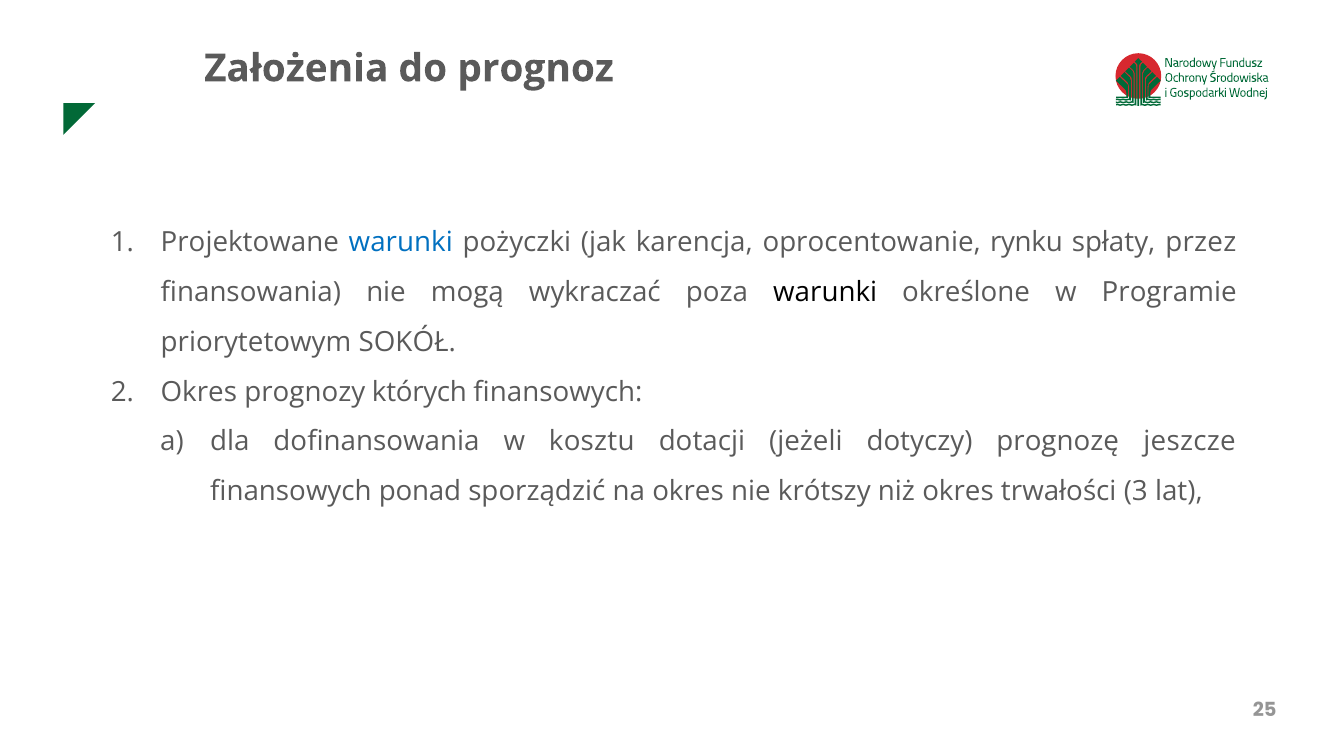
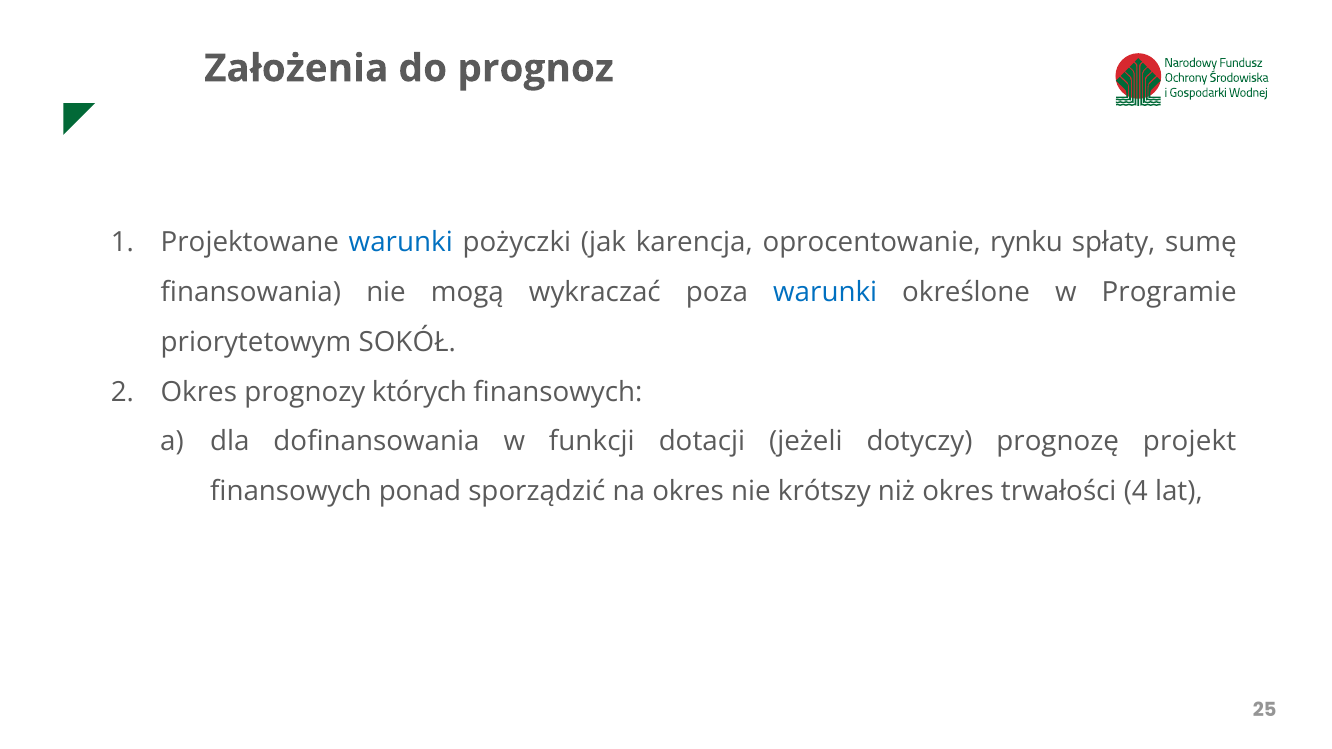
przez: przez -> sumę
warunki at (825, 292) colour: black -> blue
kosztu: kosztu -> funkcji
jeszcze: jeszcze -> projekt
3: 3 -> 4
